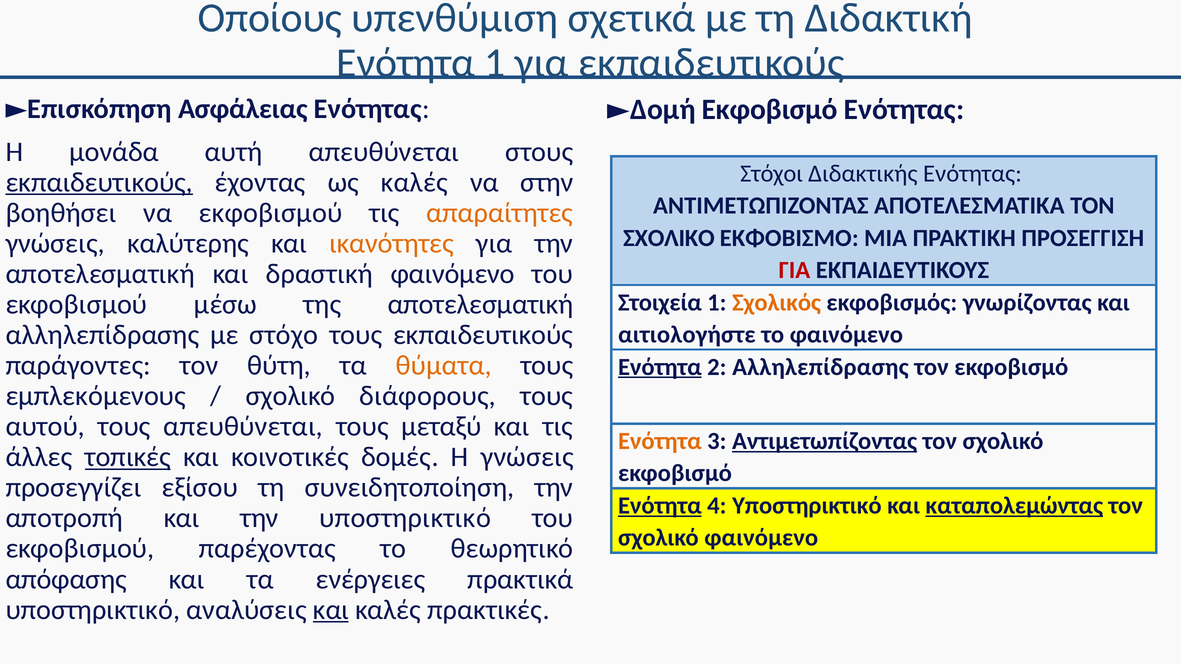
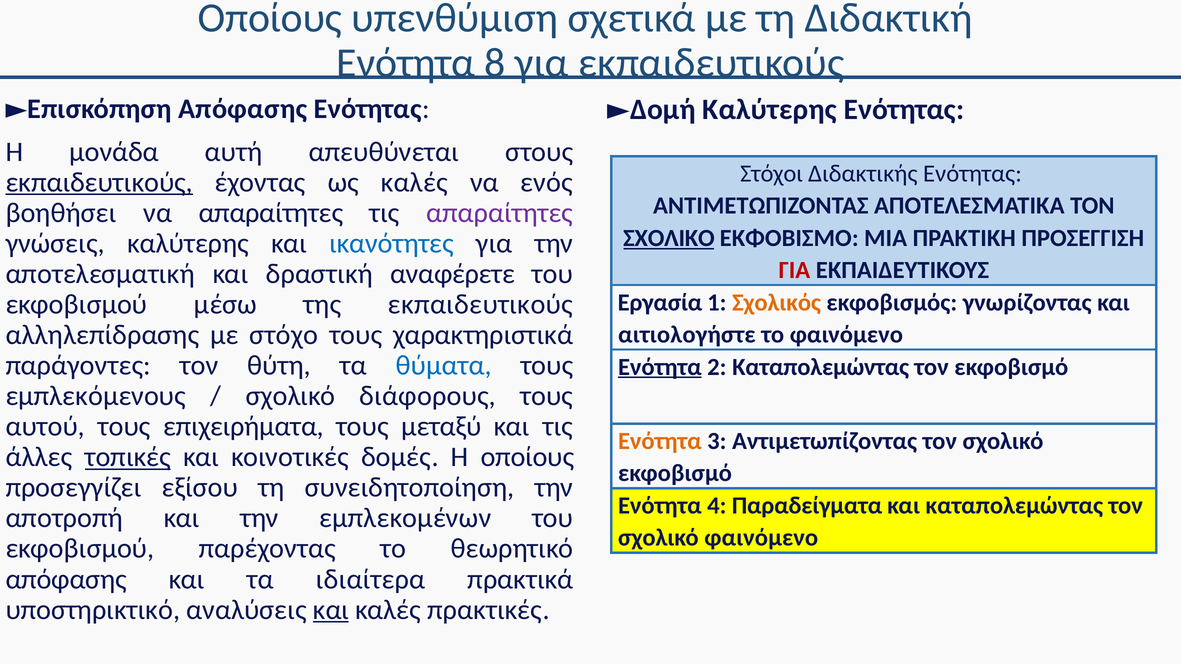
Ενότητα 1: 1 -> 8
►Επισκόπηση Ασφάλειας: Ασφάλειας -> Απόφασης
►Δομή Εκφοβισμό: Εκφοβισμό -> Καλύτερης
στην: στην -> ενός
να εκφοβισμού: εκφοβισμού -> απαραίτητες
απαραίτητες at (500, 213) colour: orange -> purple
ΣΧΟΛΙΚΟ underline: none -> present
ικανότητες colour: orange -> blue
δραστική φαινόμενο: φαινόμενο -> αναφέρετε
Στοιχεία: Στοιχεία -> Εργασία
της αποτελεσματική: αποτελεσματική -> εκπαιδευτικούς
τους εκπαιδευτικούς: εκπαιδευτικούς -> χαρακτηριστικά
θύματα colour: orange -> blue
2 Αλληλεπίδρασης: Αλληλεπίδρασης -> Καταπολεμώντας
τους απευθύνεται: απευθύνεται -> επιχειρήματα
Αντιμετωπίζοντας underline: present -> none
Η γνώσεις: γνώσεις -> οποίους
Ενότητα at (660, 506) underline: present -> none
4 Υποστηρικτικό: Υποστηρικτικό -> Παραδείγματα
καταπολεμώντας at (1014, 506) underline: present -> none
την υποστηρικτικό: υποστηρικτικό -> εμπλεκομένων
ενέργειες: ενέργειες -> ιδιαίτερα
